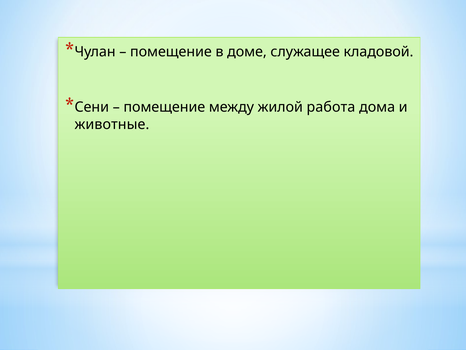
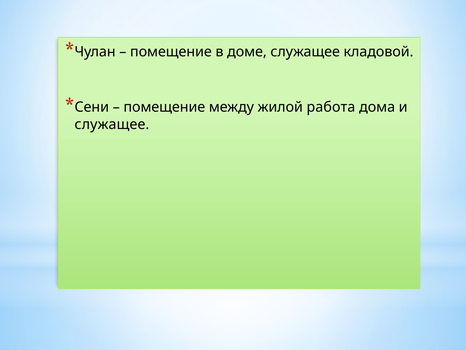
животные at (112, 124): животные -> служащее
